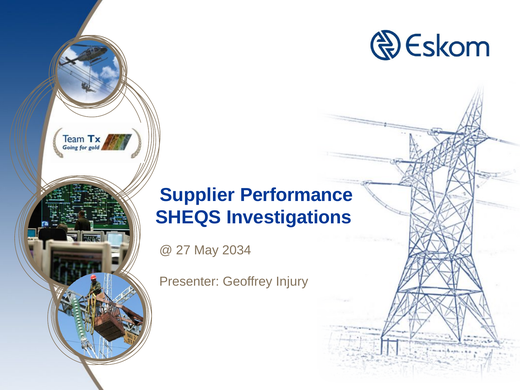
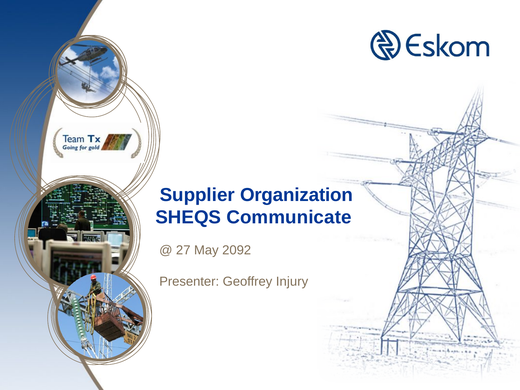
Performance: Performance -> Organization
Investigations: Investigations -> Communicate
2034: 2034 -> 2092
